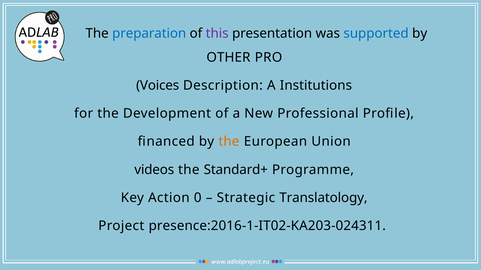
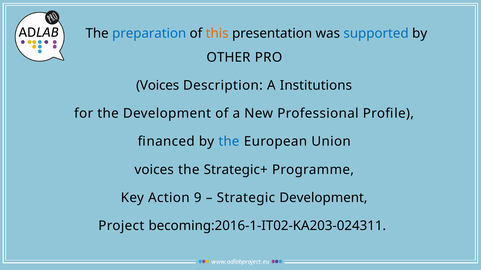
this colour: purple -> orange
the at (229, 142) colour: orange -> blue
videos at (154, 170): videos -> voices
Standard+: Standard+ -> Strategic+
0: 0 -> 9
Strategic Translatology: Translatology -> Development
presence:2016-1-IT02-KA203-024311: presence:2016-1-IT02-KA203-024311 -> becoming:2016-1-IT02-KA203-024311
